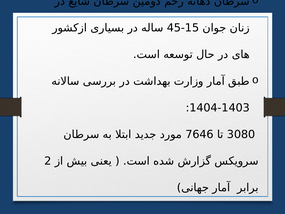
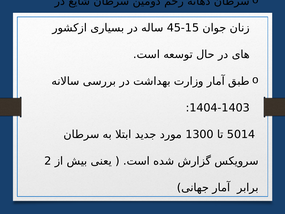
7646: 7646 -> 1300
3080: 3080 -> 5014
